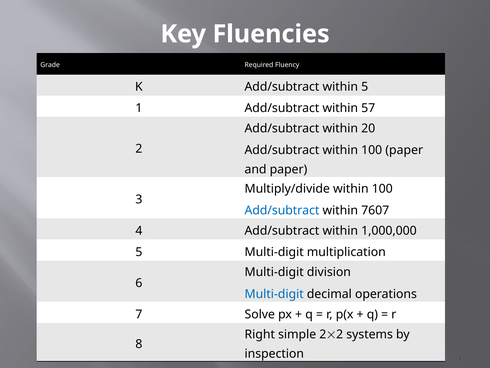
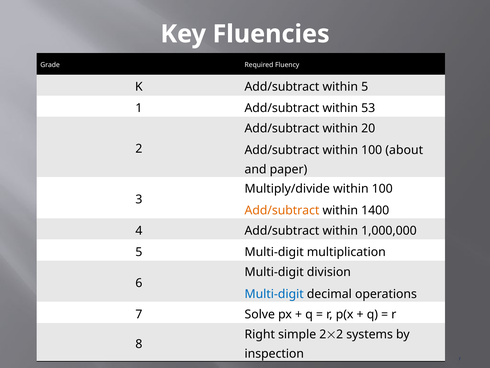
57: 57 -> 53
100 paper: paper -> about
Add/subtract at (282, 210) colour: blue -> orange
7607: 7607 -> 1400
